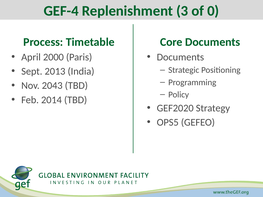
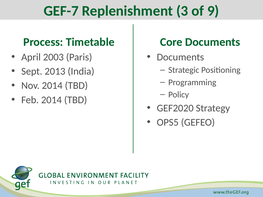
GEF-4: GEF-4 -> GEF-7
0: 0 -> 9
2000: 2000 -> 2003
Nov 2043: 2043 -> 2014
